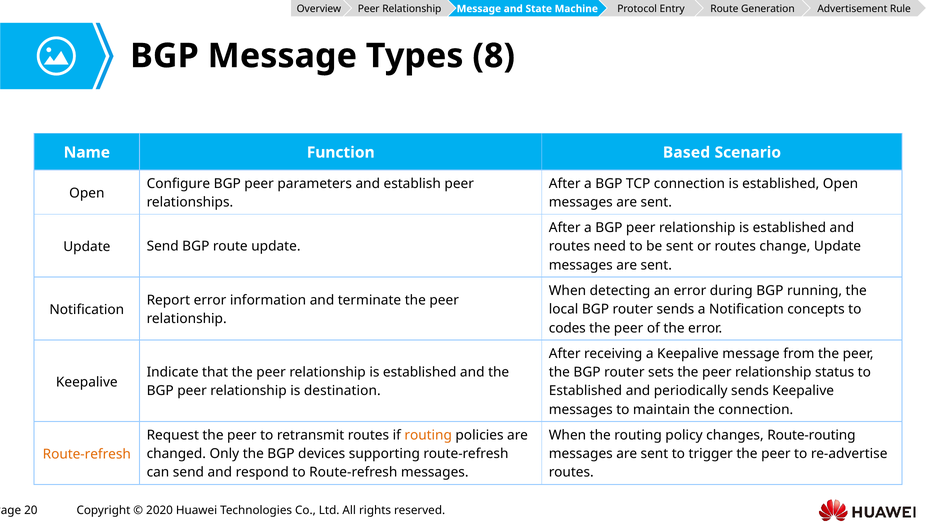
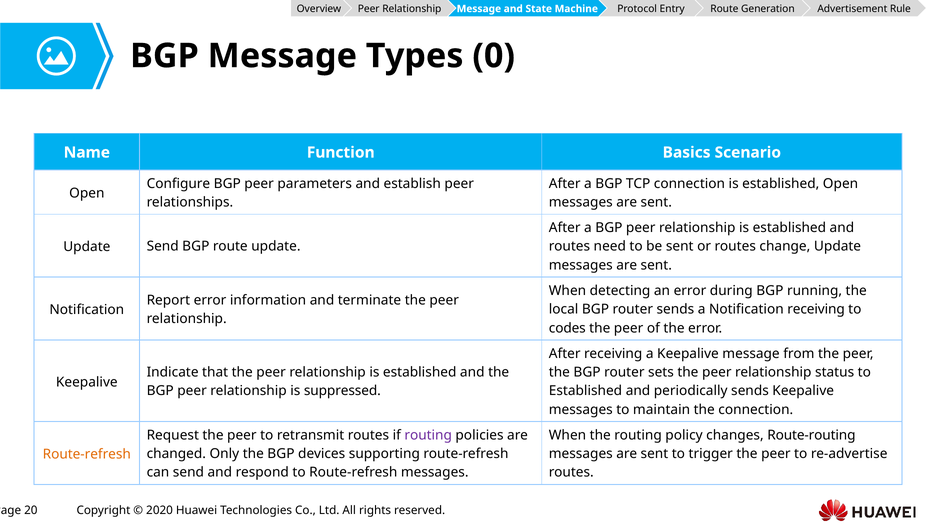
8: 8 -> 0
Based: Based -> Basics
Notification concepts: concepts -> receiving
destination: destination -> suppressed
routing at (428, 435) colour: orange -> purple
